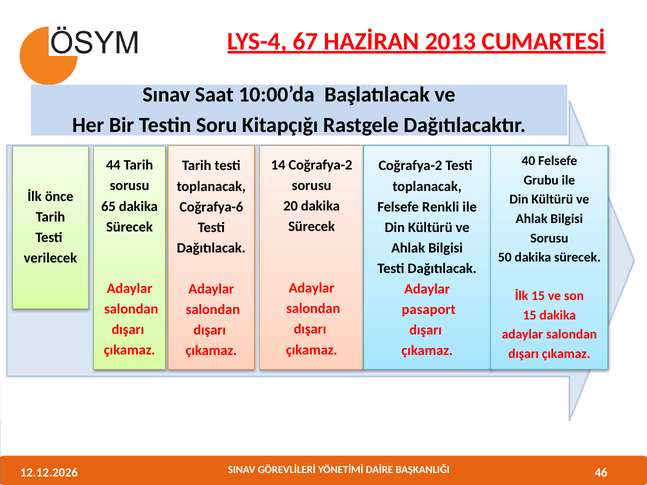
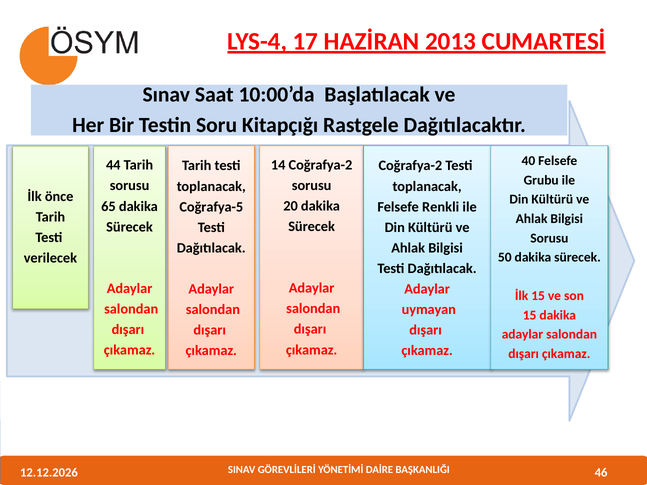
67: 67 -> 17
Coğrafya-6: Coğrafya-6 -> Coğrafya-5
pasaport: pasaport -> uymayan
